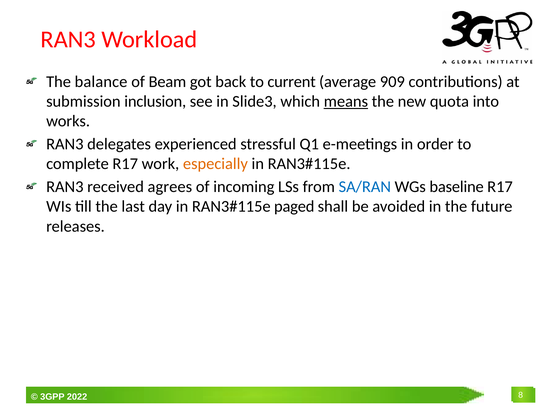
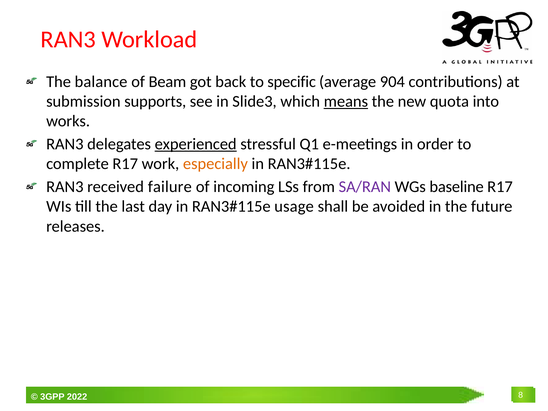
current: current -> specific
909: 909 -> 904
inclusion: inclusion -> supports
experienced underline: none -> present
agrees: agrees -> failure
SA/RAN colour: blue -> purple
paged: paged -> usage
